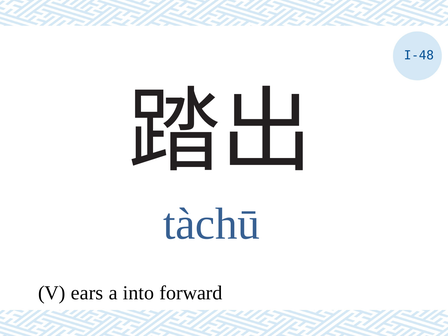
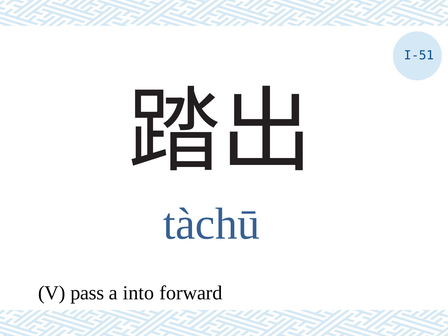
I-48: I-48 -> I-51
ears: ears -> pass
